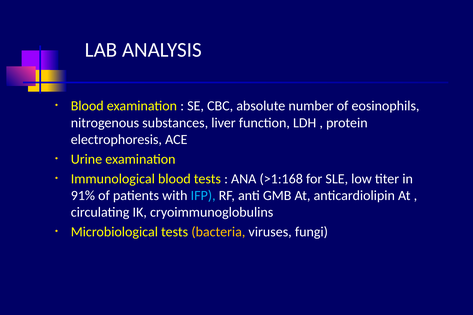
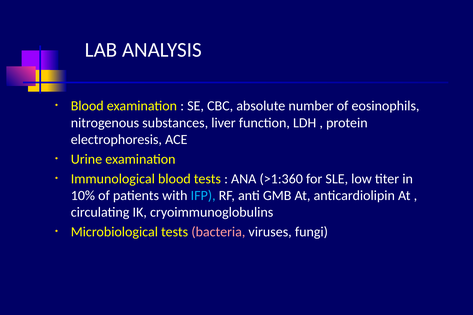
>1:168: >1:168 -> >1:360
91%: 91% -> 10%
bacteria colour: yellow -> pink
